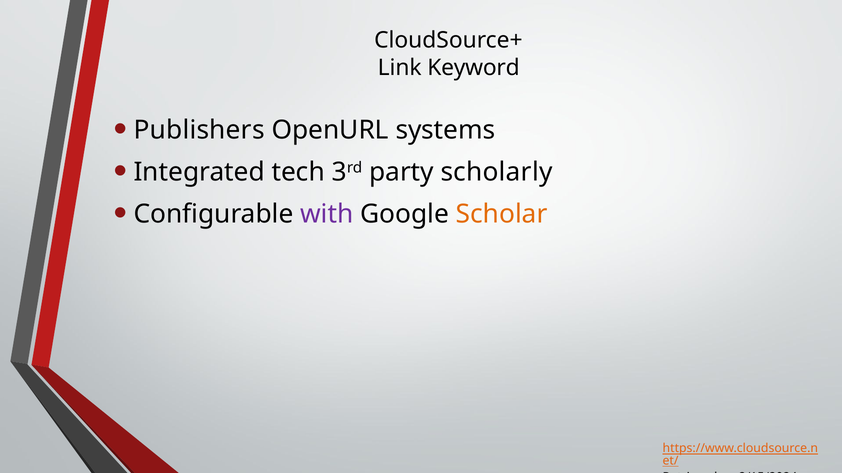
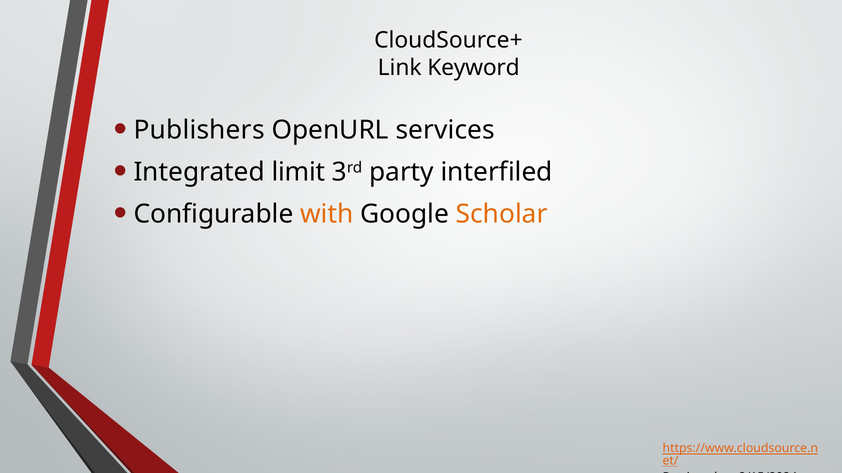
systems: systems -> services
tech: tech -> limit
scholarly: scholarly -> interfiled
with colour: purple -> orange
